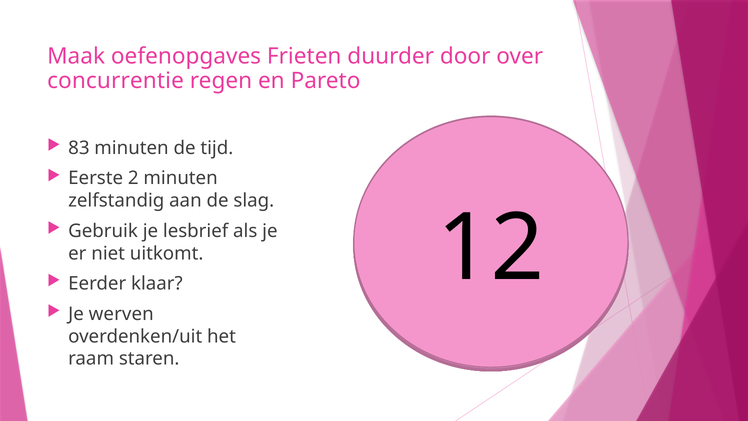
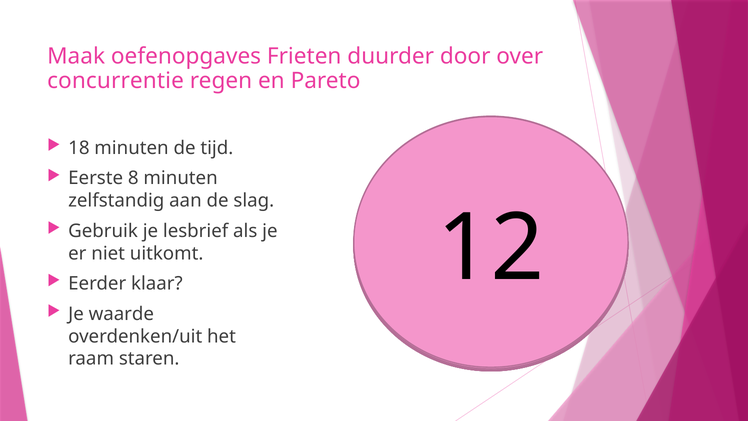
83: 83 -> 18
2: 2 -> 8
werven: werven -> waarde
